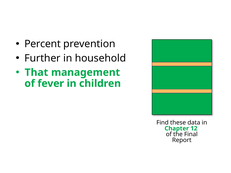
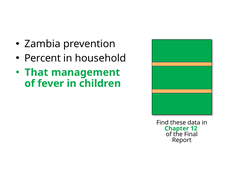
Percent: Percent -> Zambia
Further: Further -> Percent
